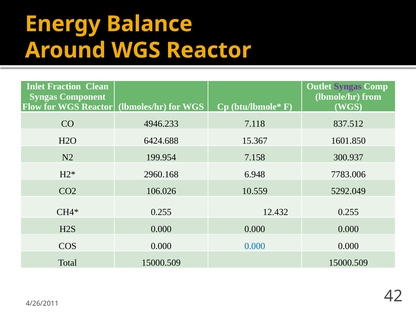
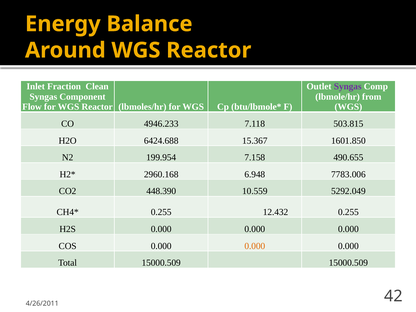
837.512: 837.512 -> 503.815
300.937: 300.937 -> 490.655
106.026: 106.026 -> 448.390
0.000 at (255, 246) colour: blue -> orange
